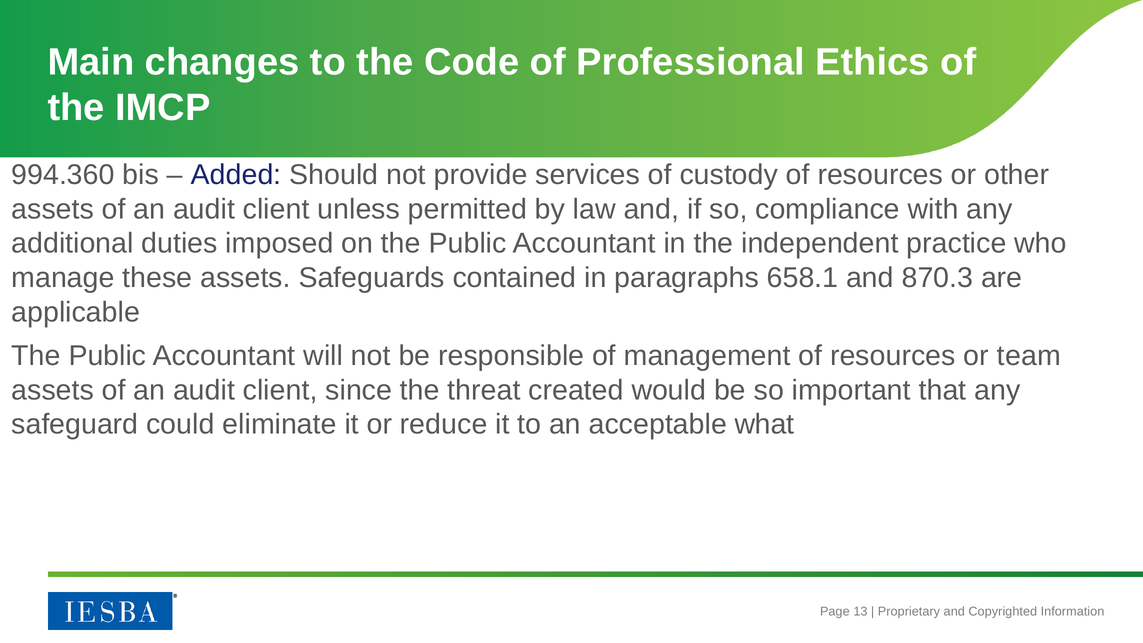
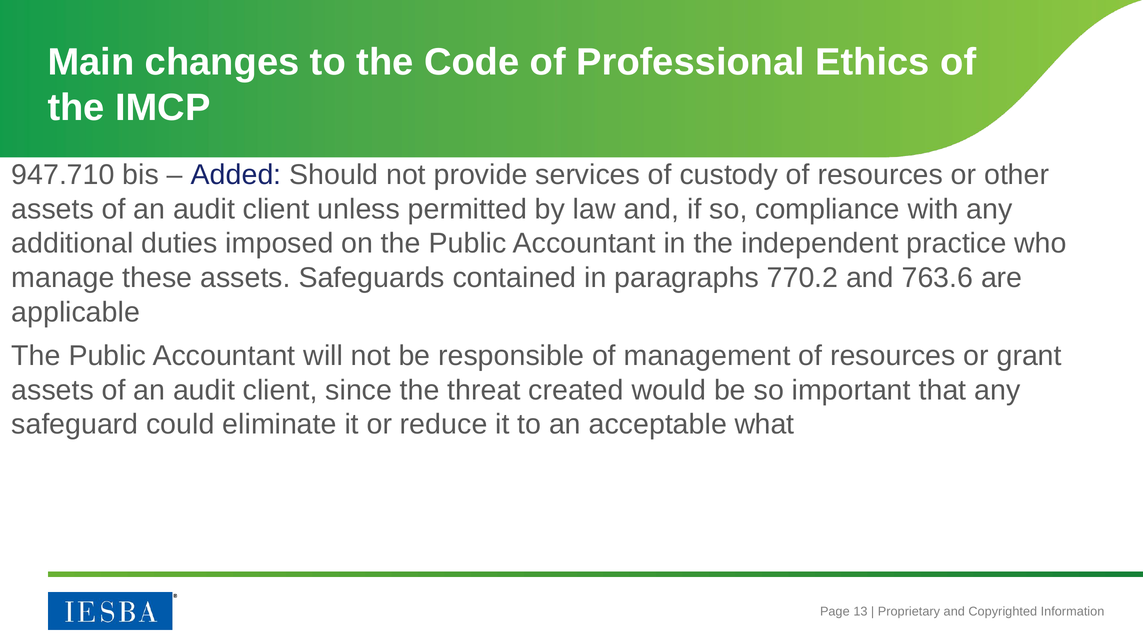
994.360: 994.360 -> 947.710
658.1: 658.1 -> 770.2
870.3: 870.3 -> 763.6
team: team -> grant
